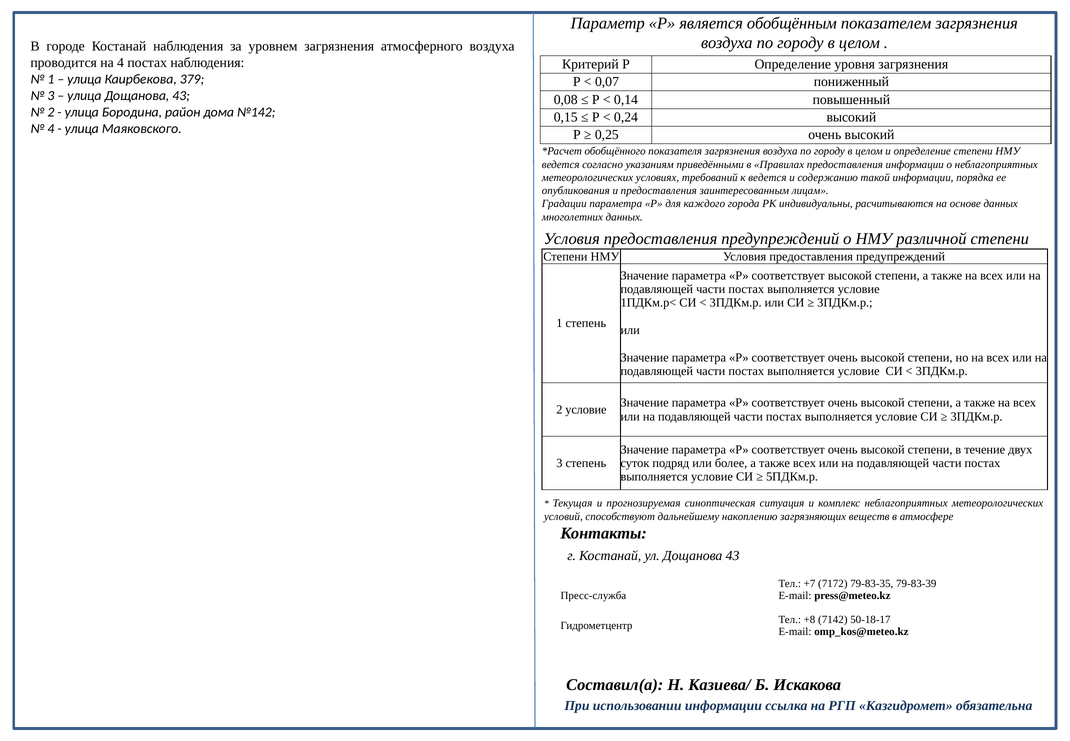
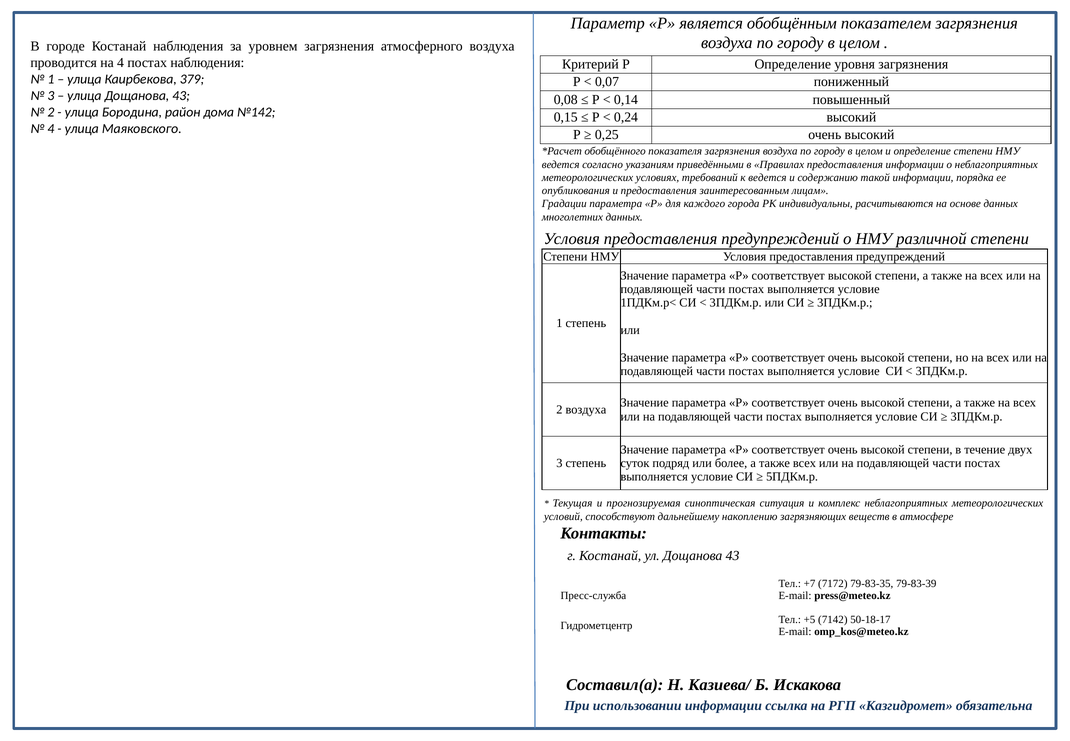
2 условие: условие -> воздуха
+8: +8 -> +5
